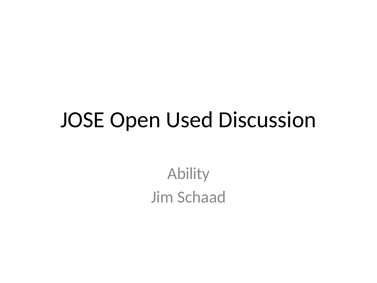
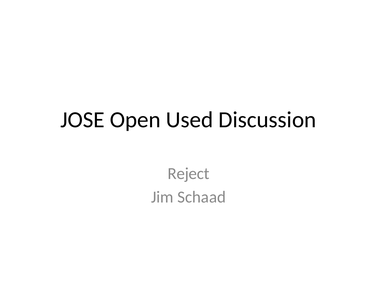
Ability: Ability -> Reject
